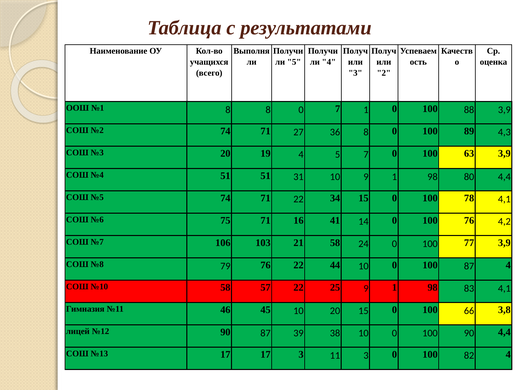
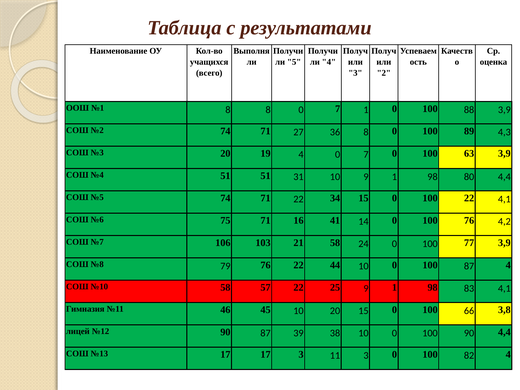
4 5: 5 -> 0
100 78: 78 -> 22
